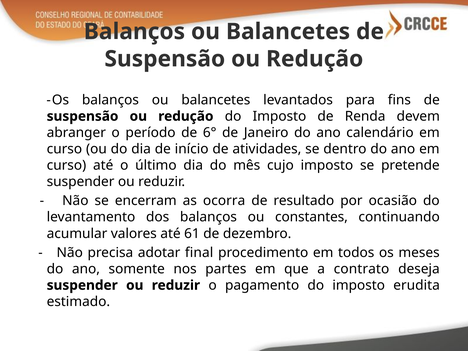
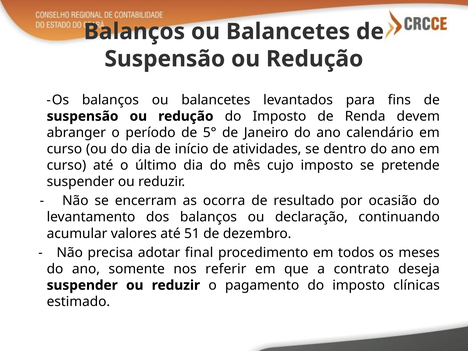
6°: 6° -> 5°
constantes: constantes -> declaração
61: 61 -> 51
partes: partes -> referir
erudita: erudita -> clínicas
